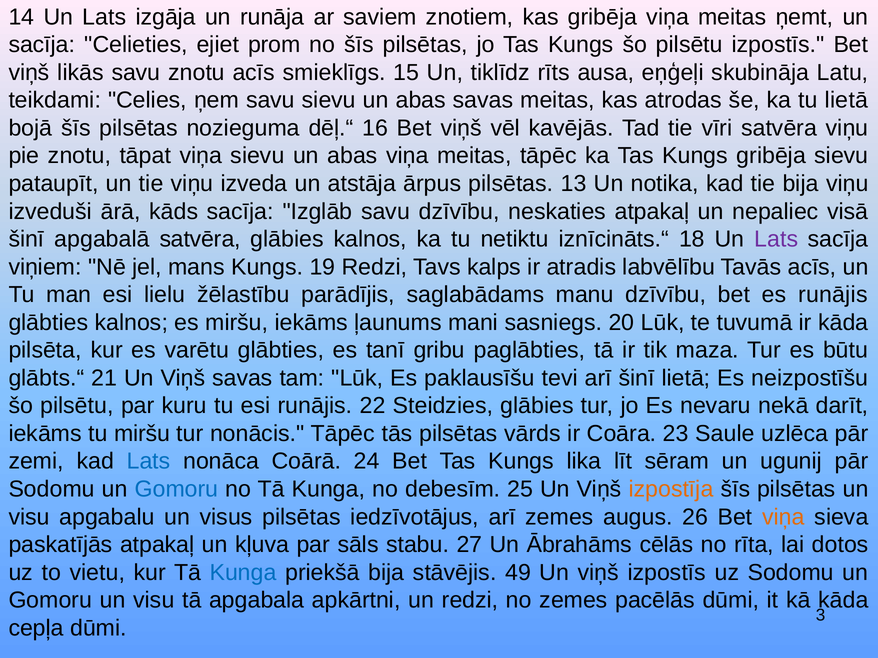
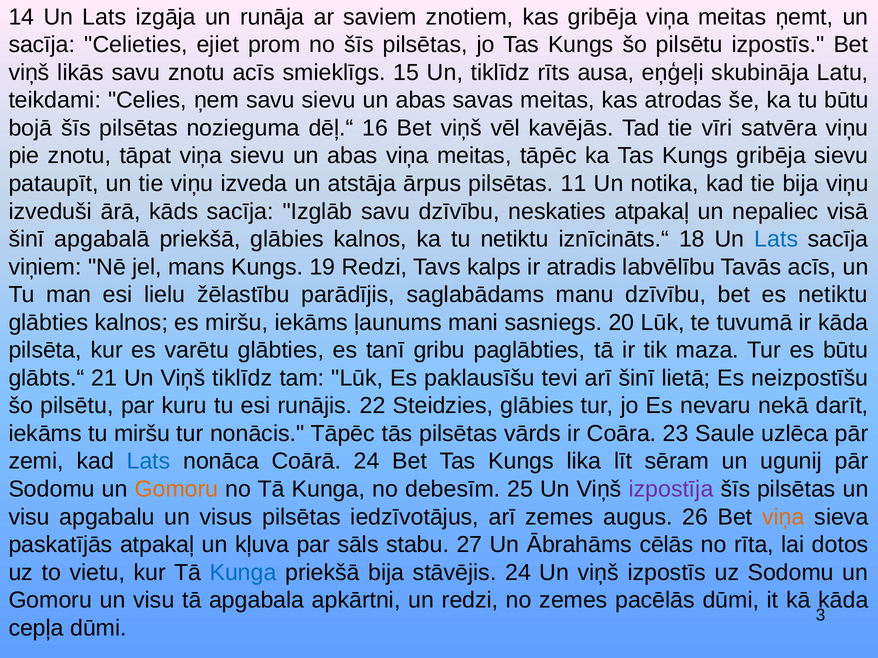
tu lietā: lietā -> būtu
13: 13 -> 11
apgabalā satvēra: satvēra -> priekšā
Lats at (776, 239) colour: purple -> blue
es runājis: runājis -> netiktu
Viņš savas: savas -> tiklīdz
Gomoru at (176, 489) colour: blue -> orange
izpostīja colour: orange -> purple
stāvējis 49: 49 -> 24
